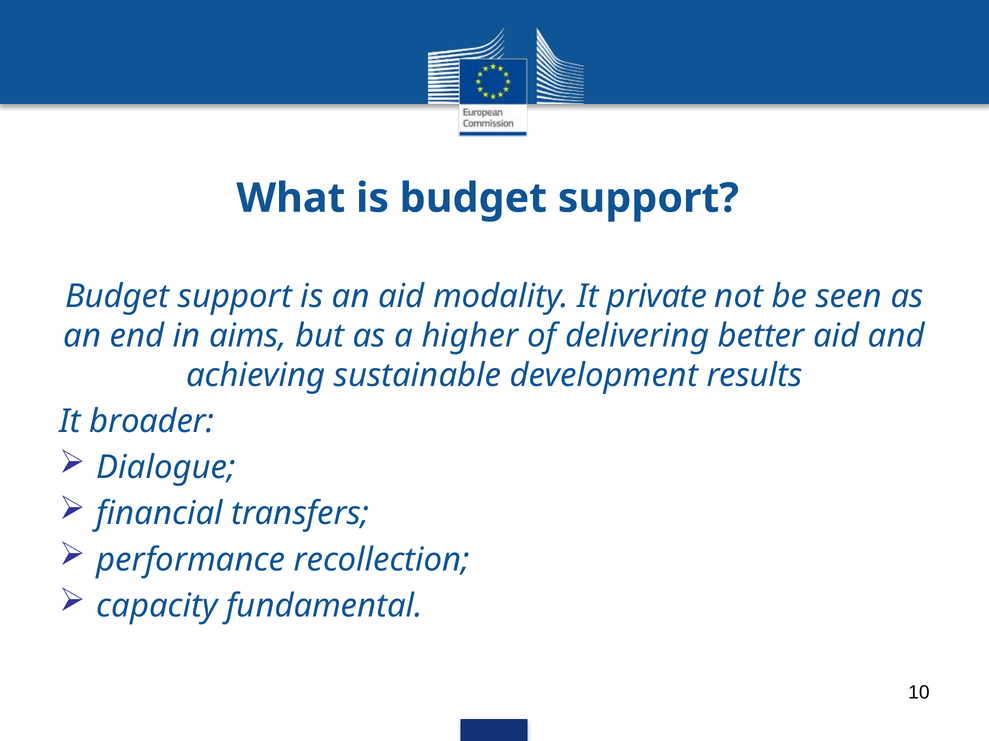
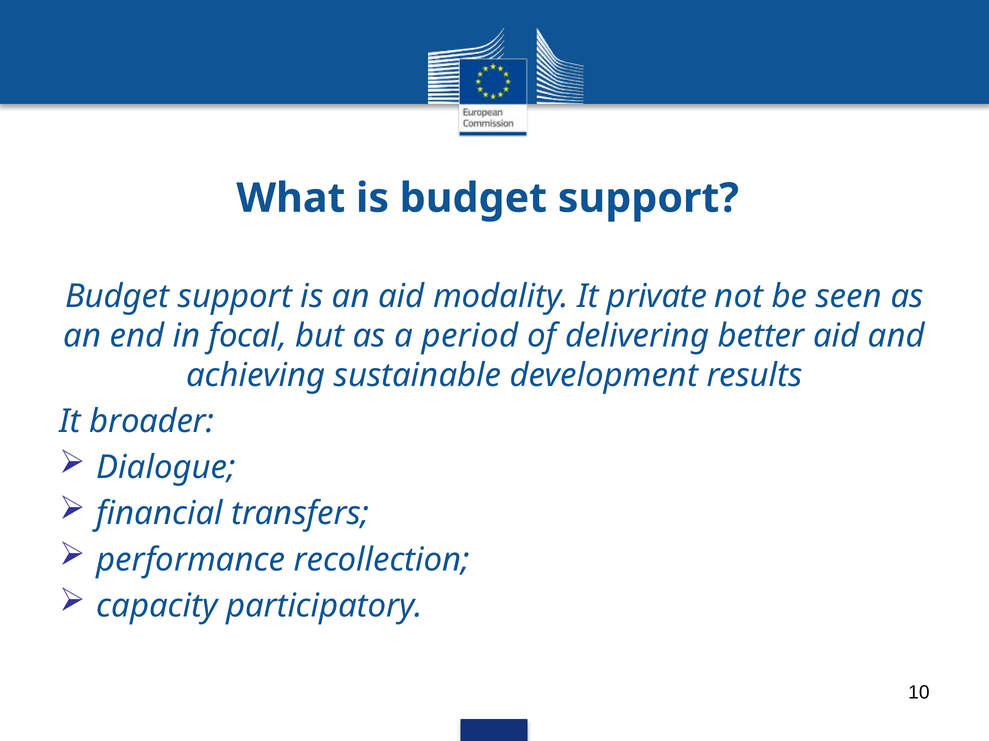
aims: aims -> focal
higher: higher -> period
fundamental: fundamental -> participatory
